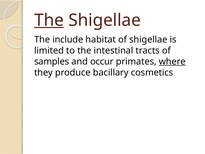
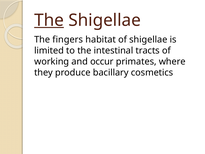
include: include -> fingers
samples: samples -> working
where underline: present -> none
